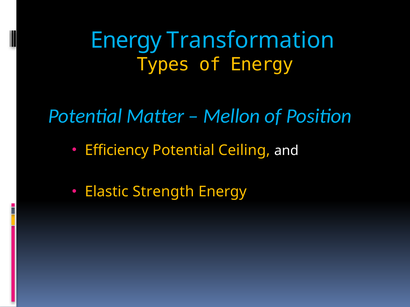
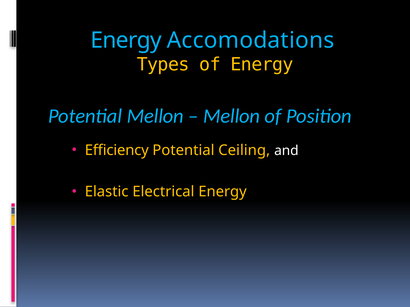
Transformation: Transformation -> Accomodations
Potential Matter: Matter -> Mellon
Strength: Strength -> Electrical
